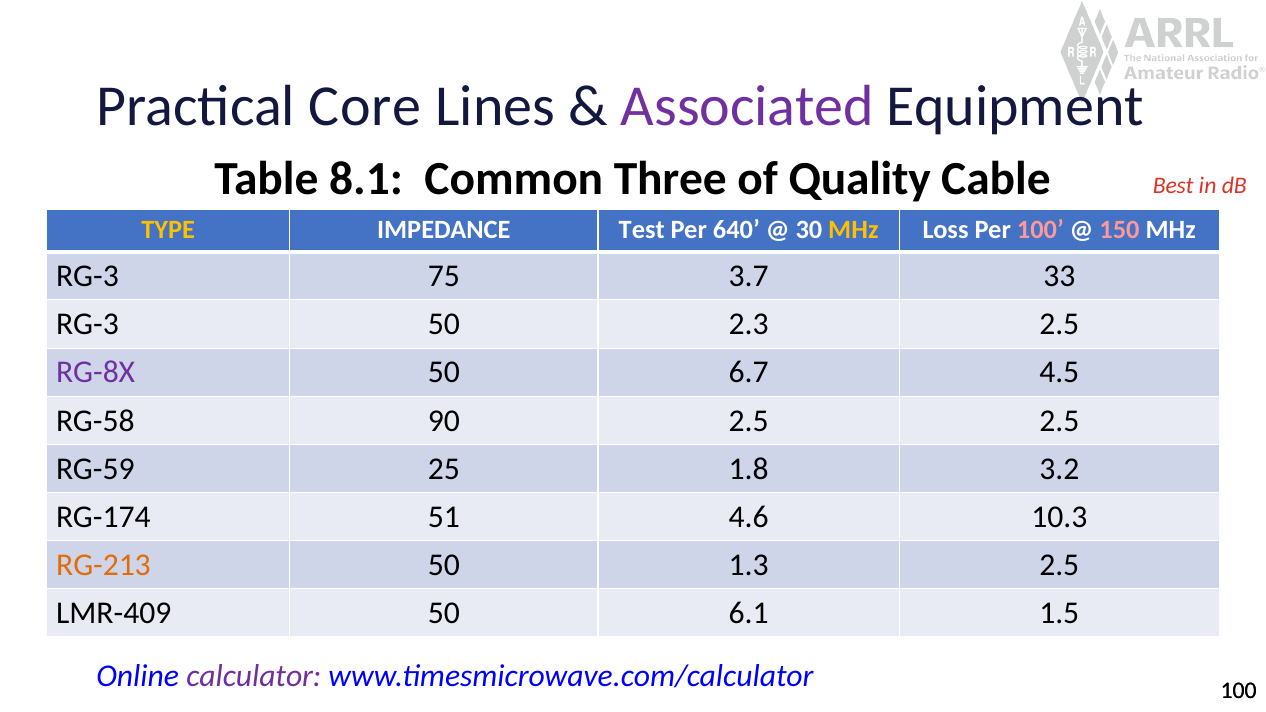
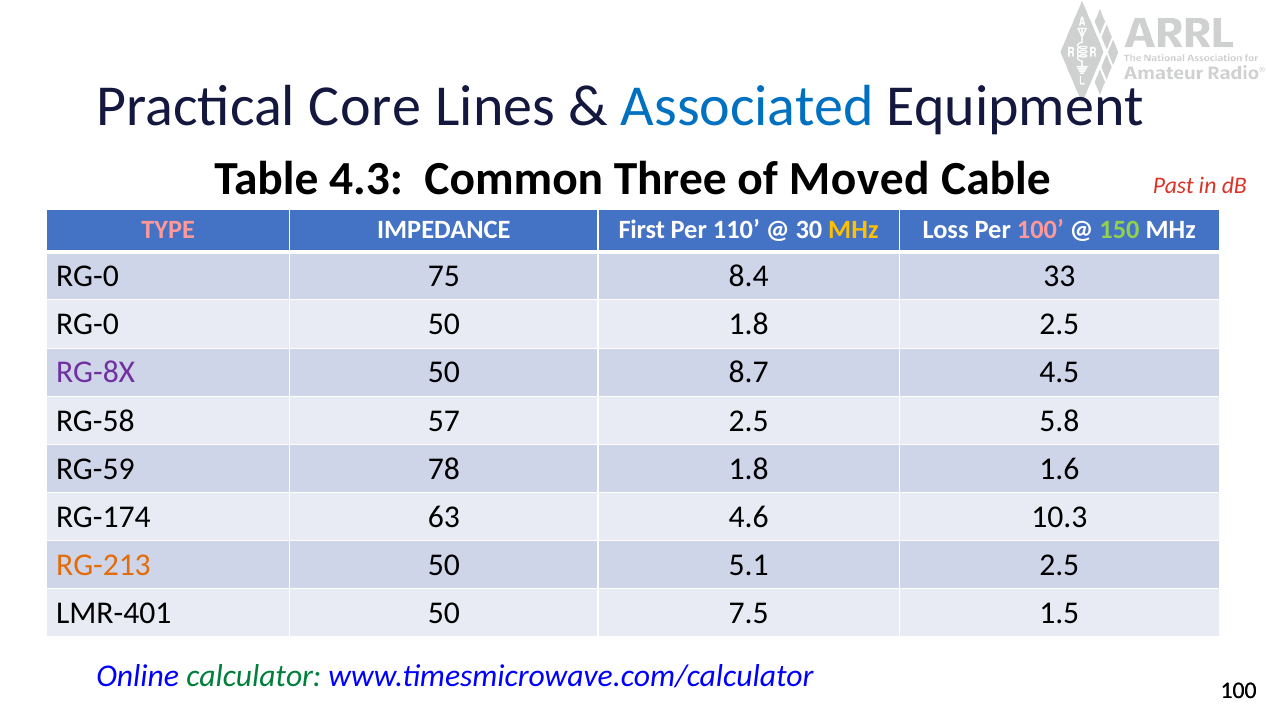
Associated colour: purple -> blue
8.1: 8.1 -> 4.3
Quality: Quality -> Moved
Best: Best -> Past
TYPE colour: yellow -> pink
Test: Test -> First
640: 640 -> 110
150 colour: pink -> light green
RG-3 at (87, 276): RG-3 -> RG-0
3.7: 3.7 -> 8.4
RG-3 at (87, 324): RG-3 -> RG-0
50 2.3: 2.3 -> 1.8
6.7: 6.7 -> 8.7
90: 90 -> 57
2.5 2.5: 2.5 -> 5.8
25: 25 -> 78
3.2: 3.2 -> 1.6
51: 51 -> 63
1.3: 1.3 -> 5.1
LMR-409: LMR-409 -> LMR-401
6.1: 6.1 -> 7.5
calculator colour: purple -> green
